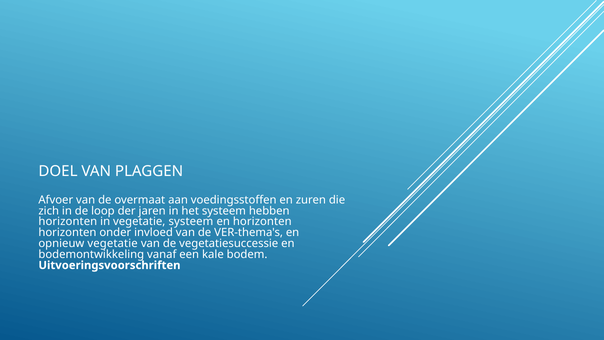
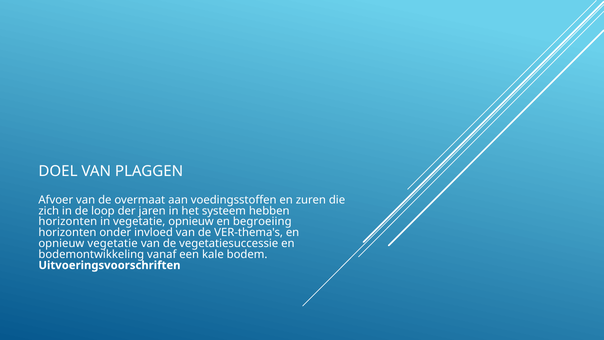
vegetatie systeem: systeem -> opnieuw
en horizonten: horizonten -> begroeiing
